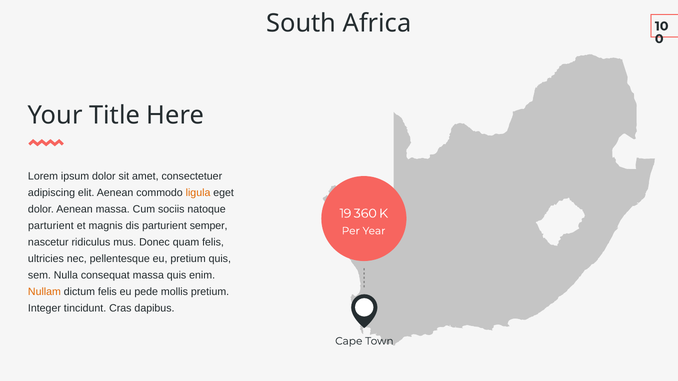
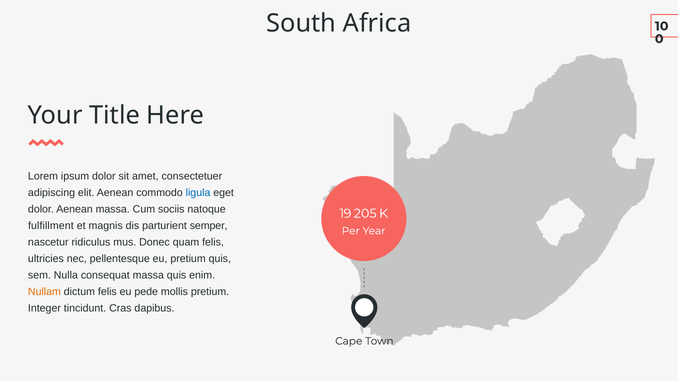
ligula colour: orange -> blue
360: 360 -> 205
parturient at (51, 226): parturient -> fulfillment
